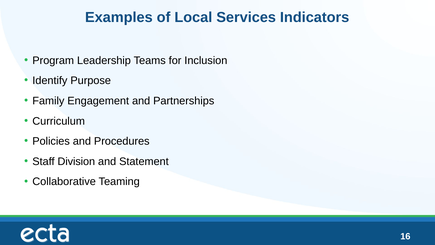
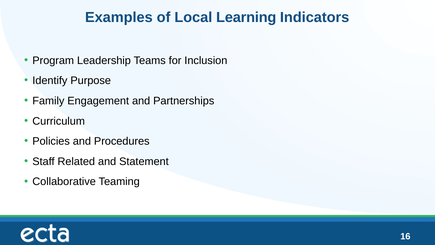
Services: Services -> Learning
Division: Division -> Related
